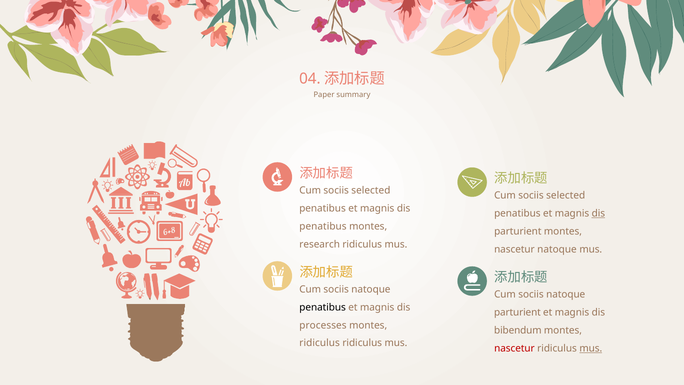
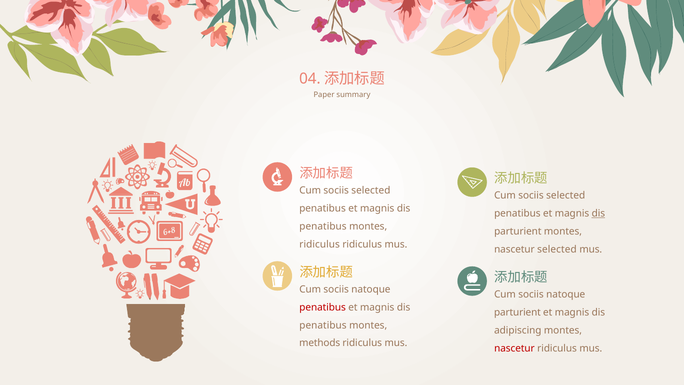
research at (320, 244): research -> ridiculus
nascetur natoque: natoque -> selected
penatibus at (323, 307) colour: black -> red
processes at (323, 325): processes -> penatibus
bibendum: bibendum -> adipiscing
ridiculus at (320, 343): ridiculus -> methods
mus at (591, 348) underline: present -> none
